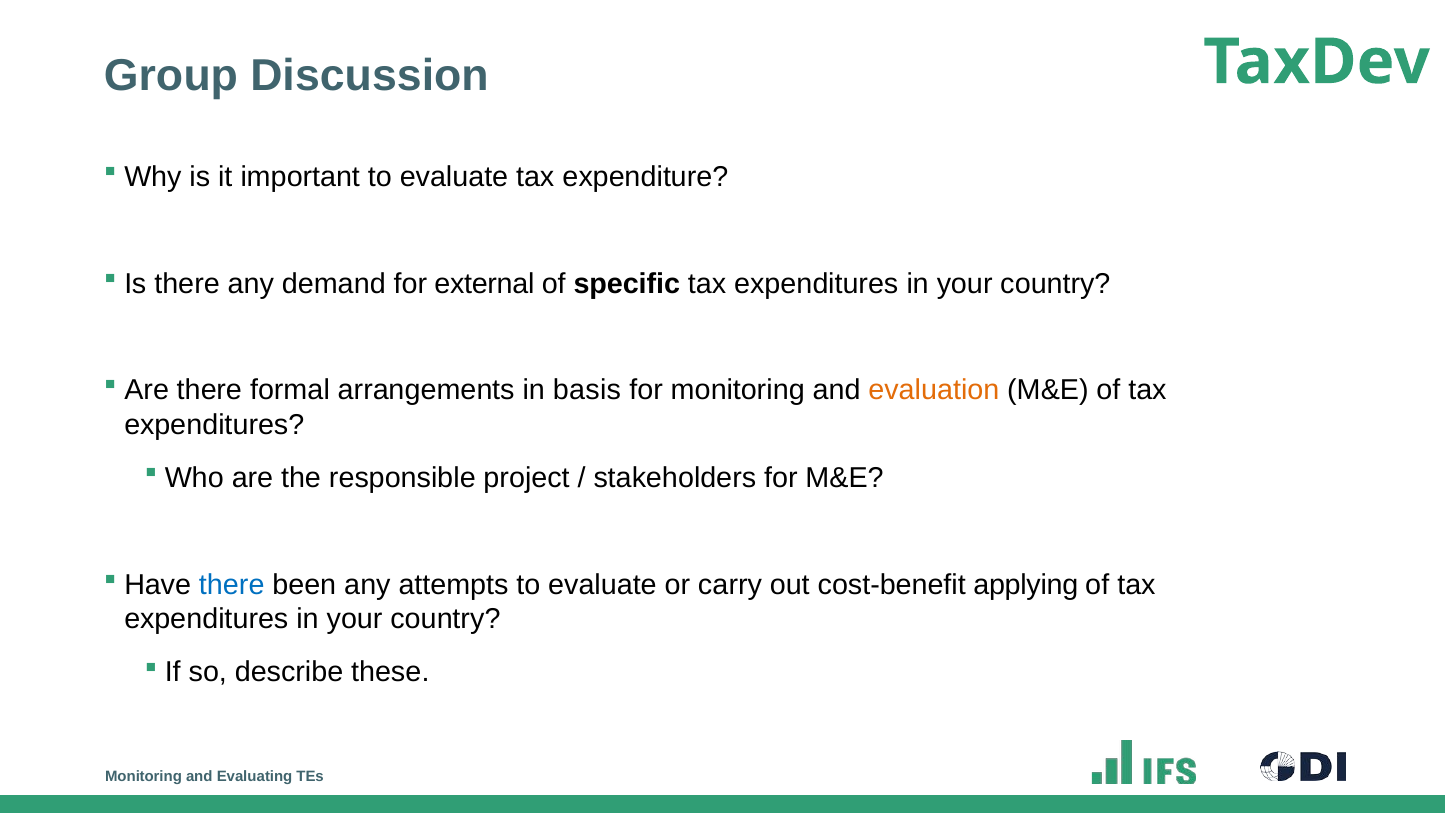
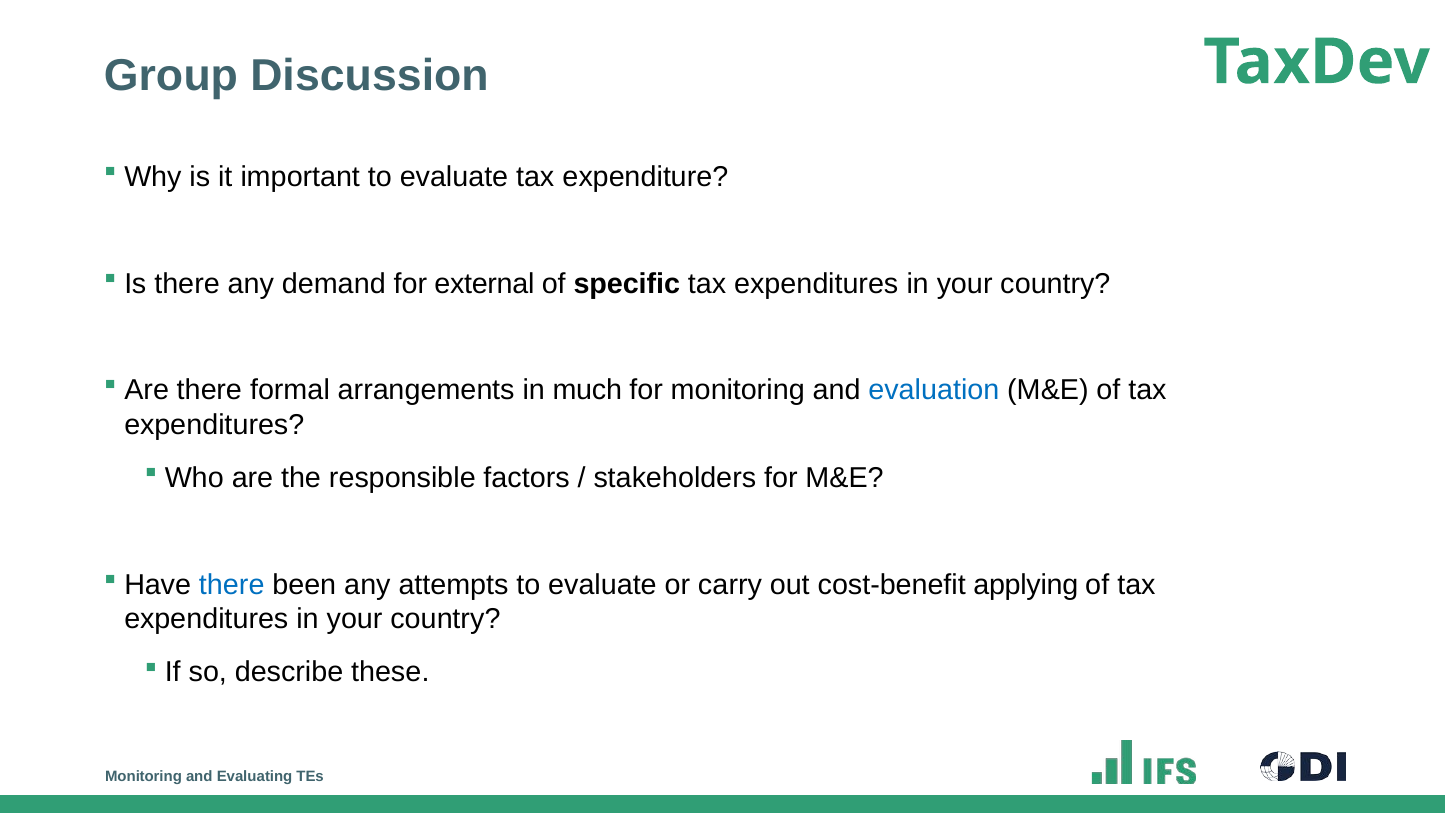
basis: basis -> much
evaluation colour: orange -> blue
project: project -> factors
